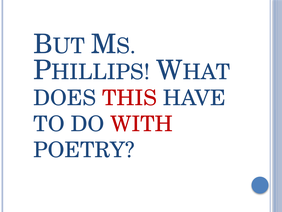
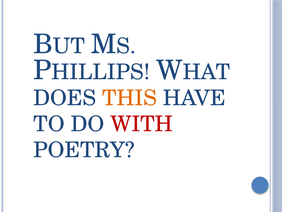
THIS colour: red -> orange
